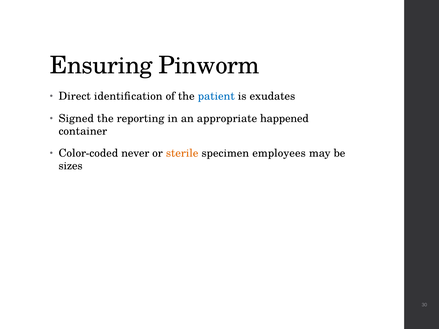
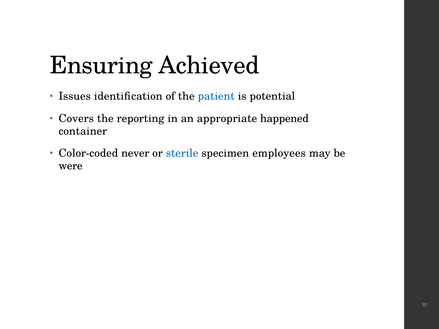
Pinworm: Pinworm -> Achieved
Direct: Direct -> Issues
exudates: exudates -> potential
Signed: Signed -> Covers
sterile colour: orange -> blue
sizes: sizes -> were
